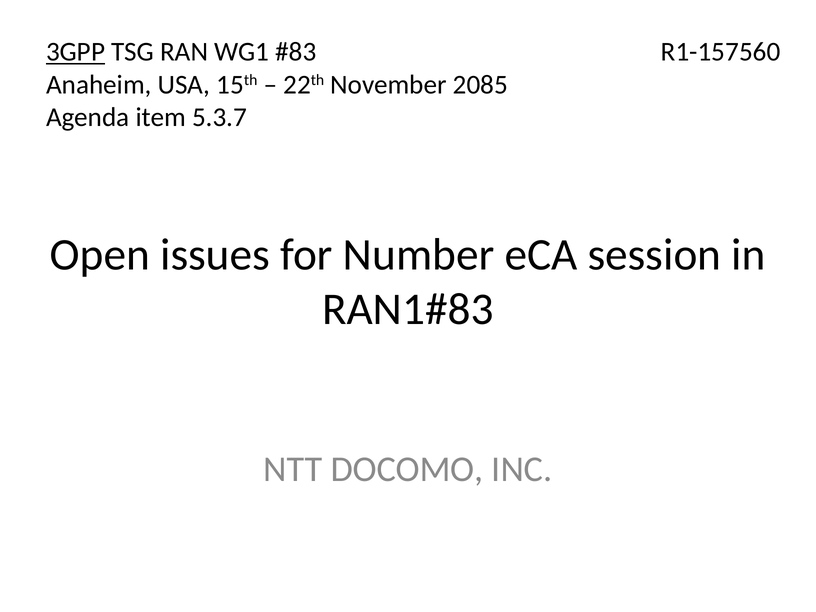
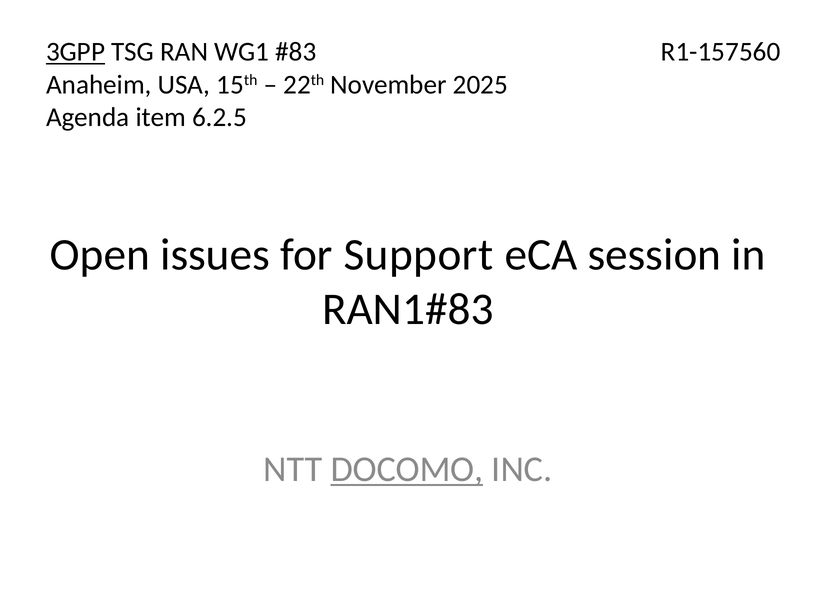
2085: 2085 -> 2025
5.3.7: 5.3.7 -> 6.2.5
Number: Number -> Support
DOCOMO underline: none -> present
